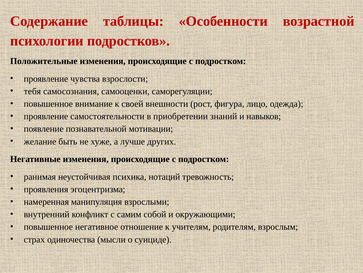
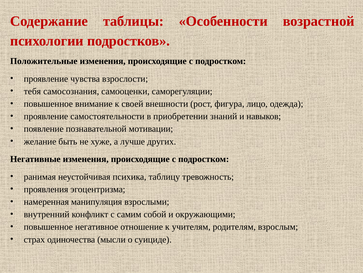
нотаций: нотаций -> таблицу
